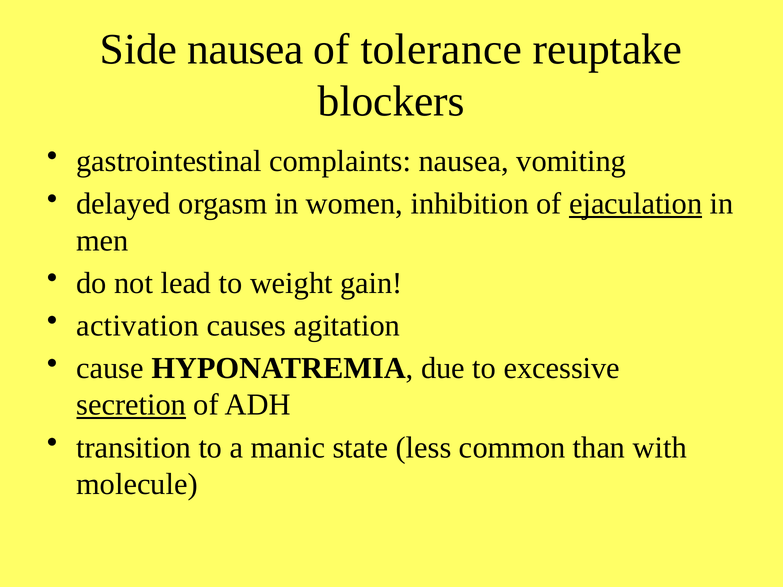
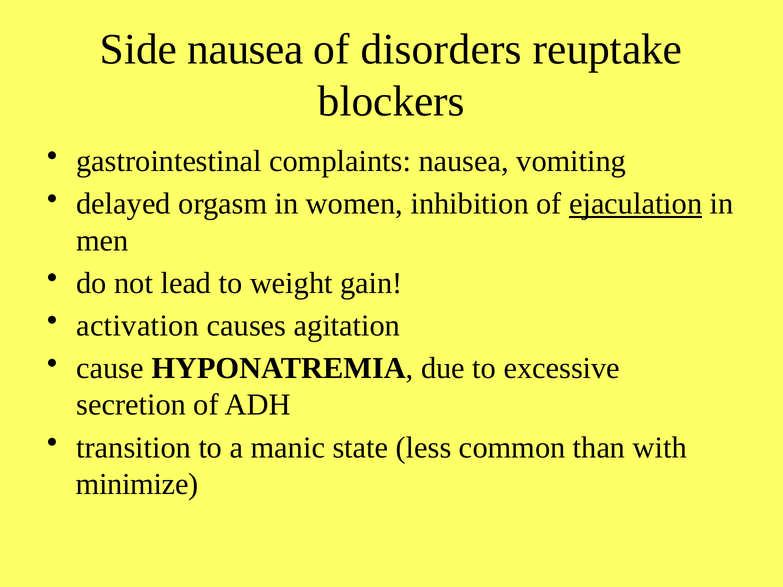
tolerance: tolerance -> disorders
secretion underline: present -> none
molecule: molecule -> minimize
